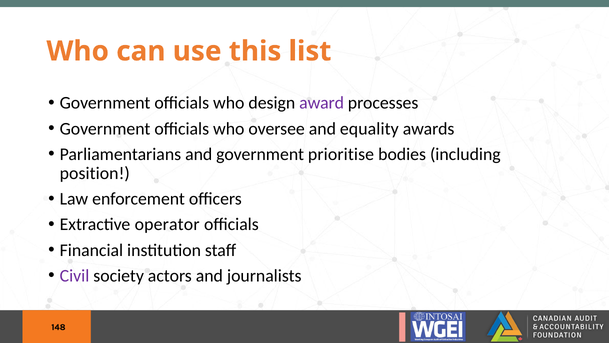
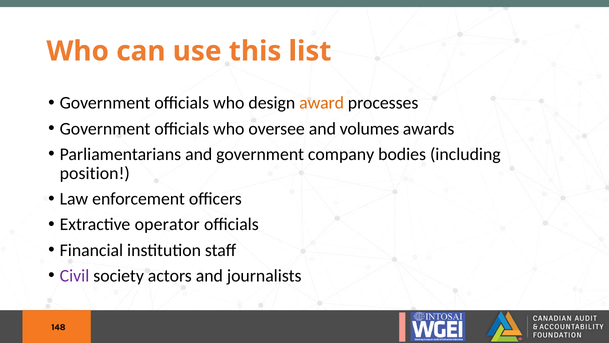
award colour: purple -> orange
equality: equality -> volumes
prioritise: prioritise -> company
